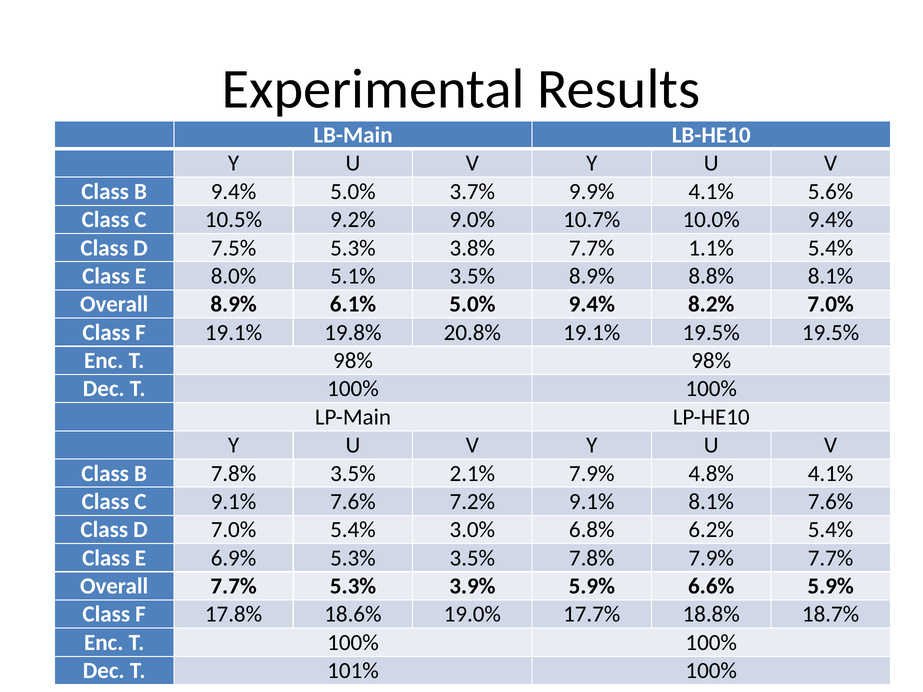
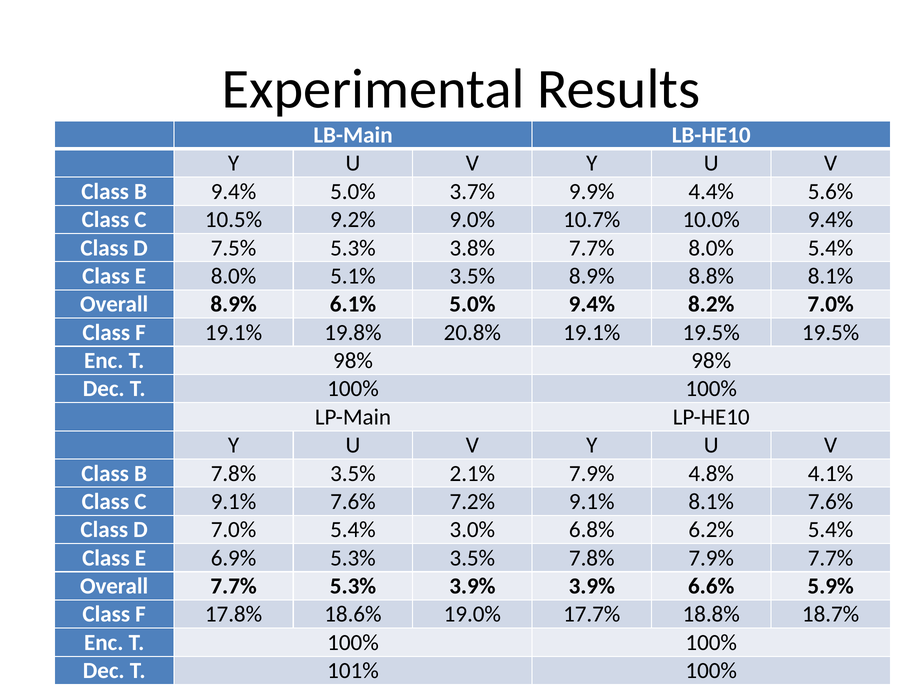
9.9% 4.1%: 4.1% -> 4.4%
7.7% 1.1%: 1.1% -> 8.0%
3.9% 5.9%: 5.9% -> 3.9%
